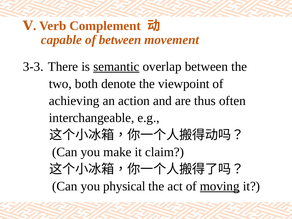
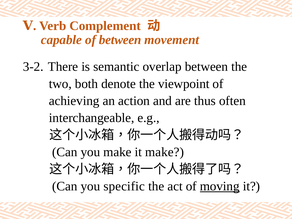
3-3: 3-3 -> 3-2
semantic underline: present -> none
it claim: claim -> make
physical: physical -> specific
